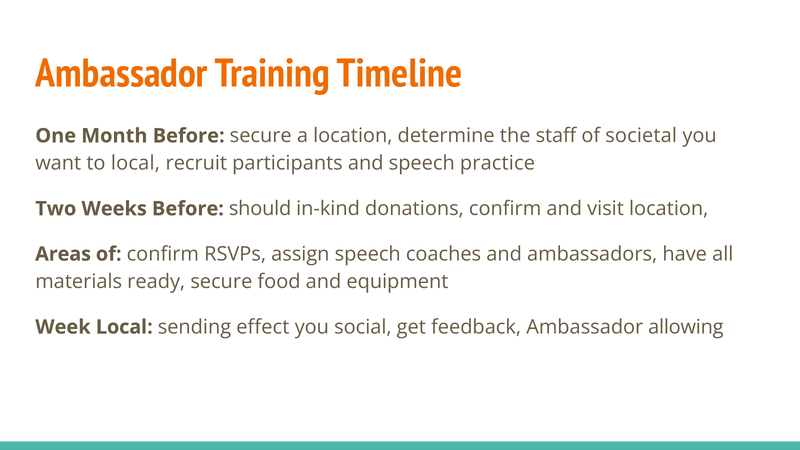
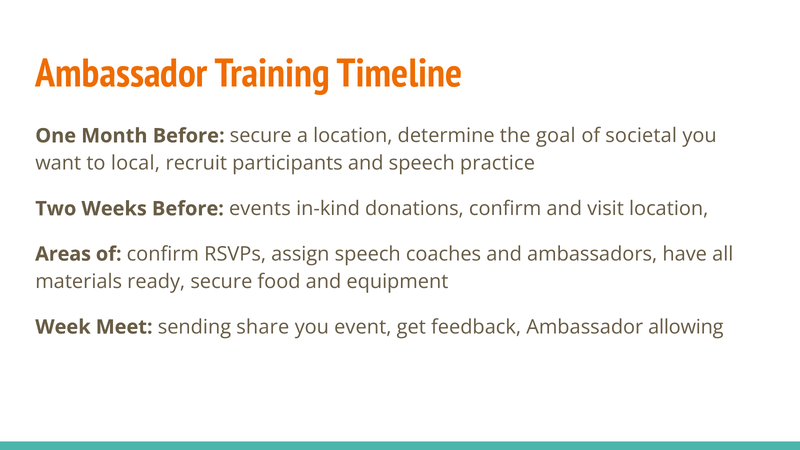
staff: staff -> goal
should: should -> events
Week Local: Local -> Meet
effect: effect -> share
social: social -> event
